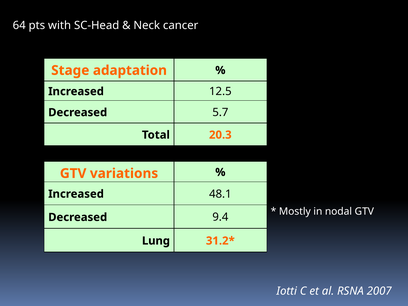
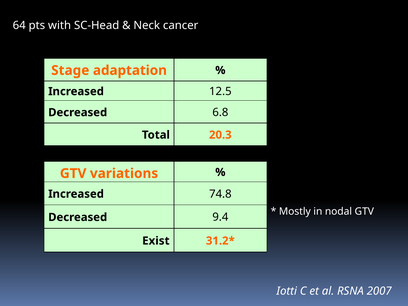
5.7: 5.7 -> 6.8
48.1: 48.1 -> 74.8
Lung: Lung -> Exist
